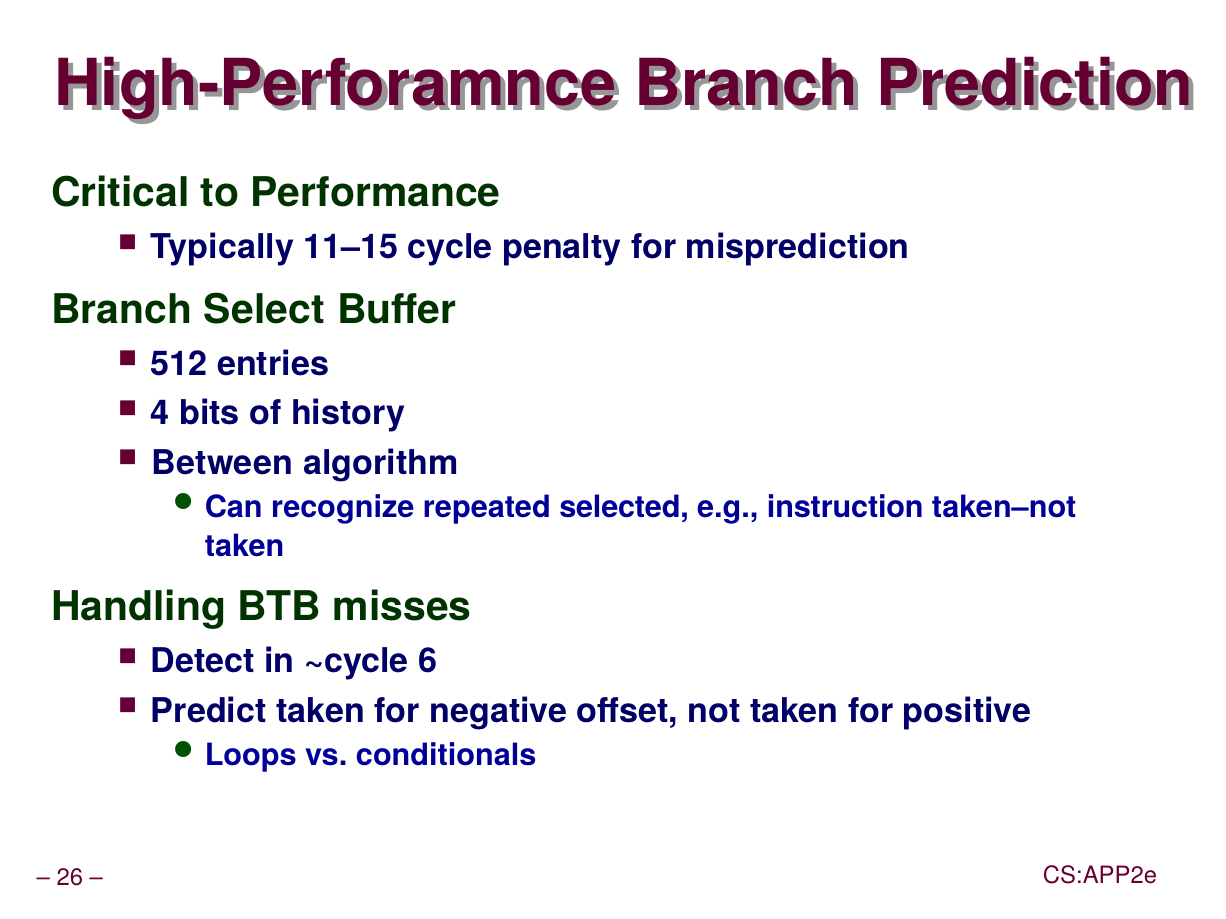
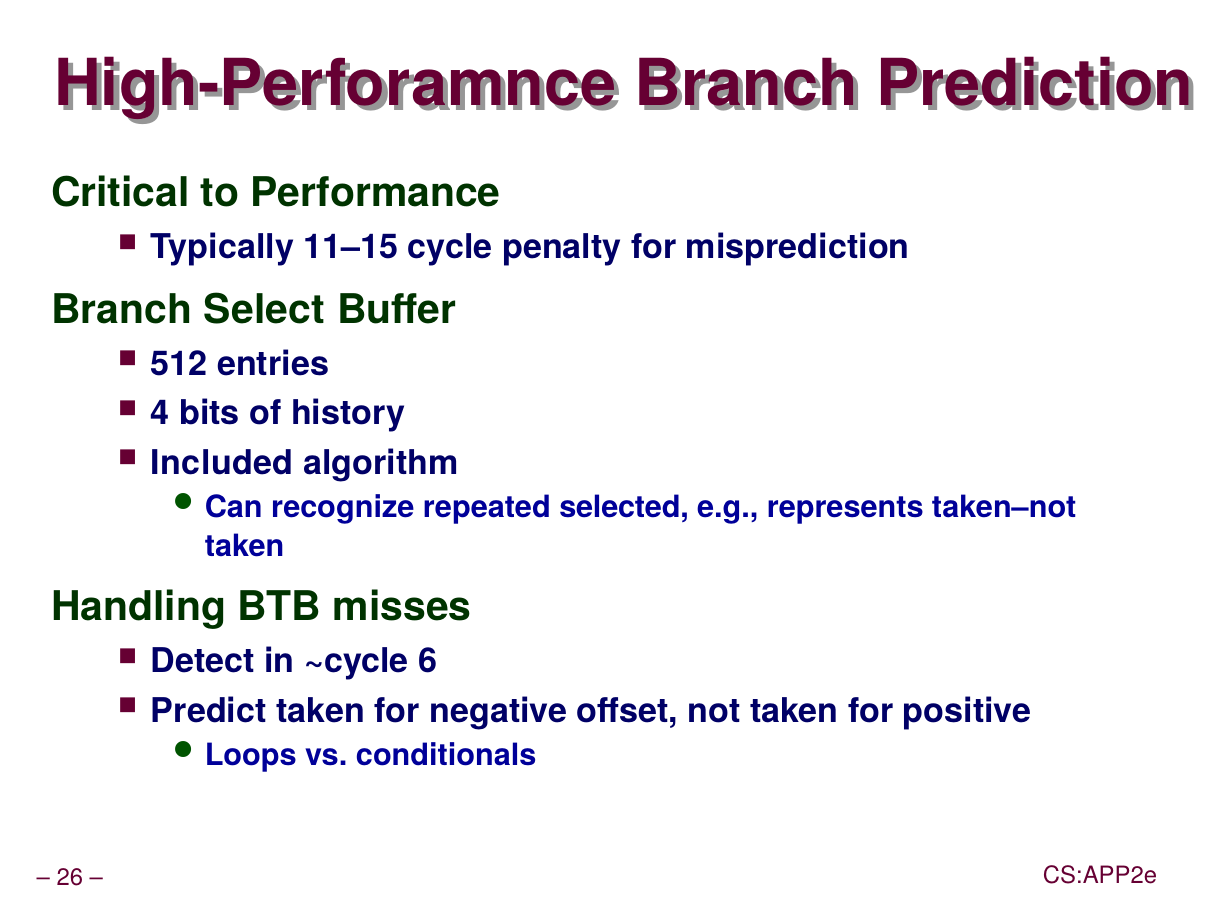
Between: Between -> Included
instruction: instruction -> represents
